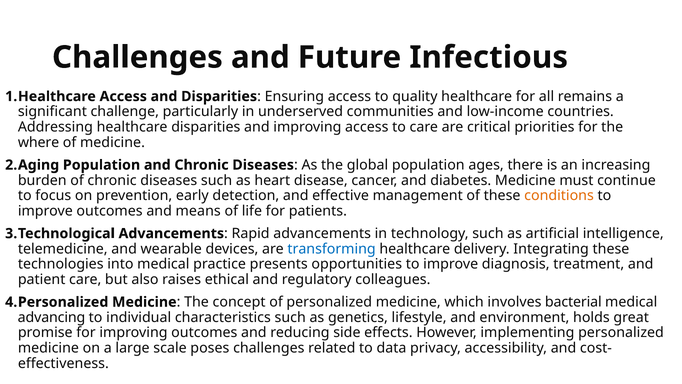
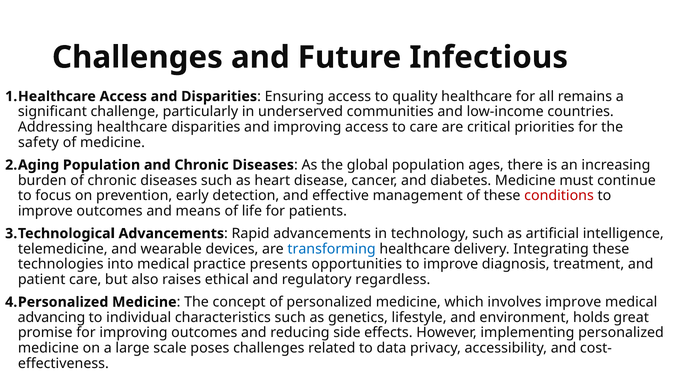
where: where -> safety
conditions colour: orange -> red
colleagues: colleagues -> regardless
involves bacterial: bacterial -> improve
